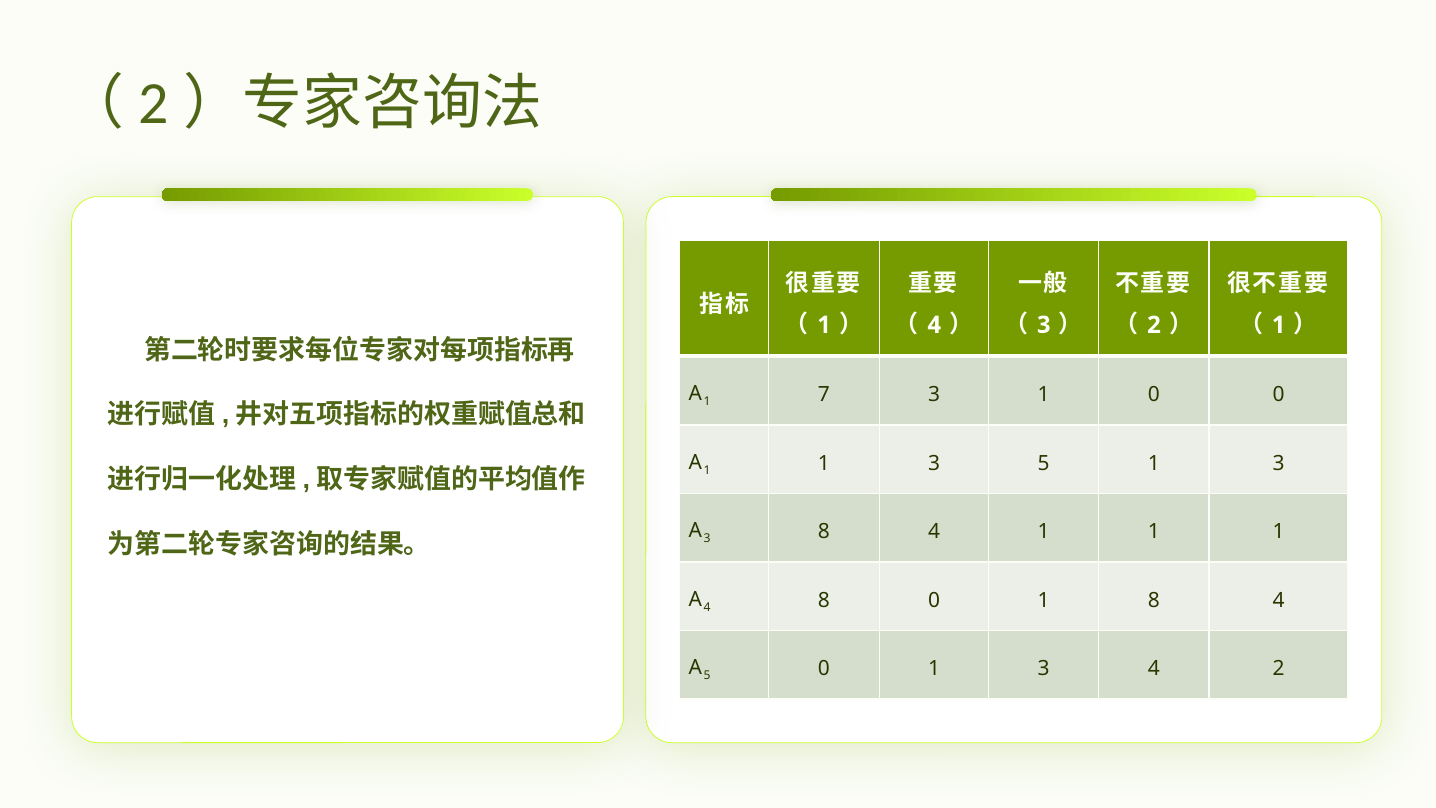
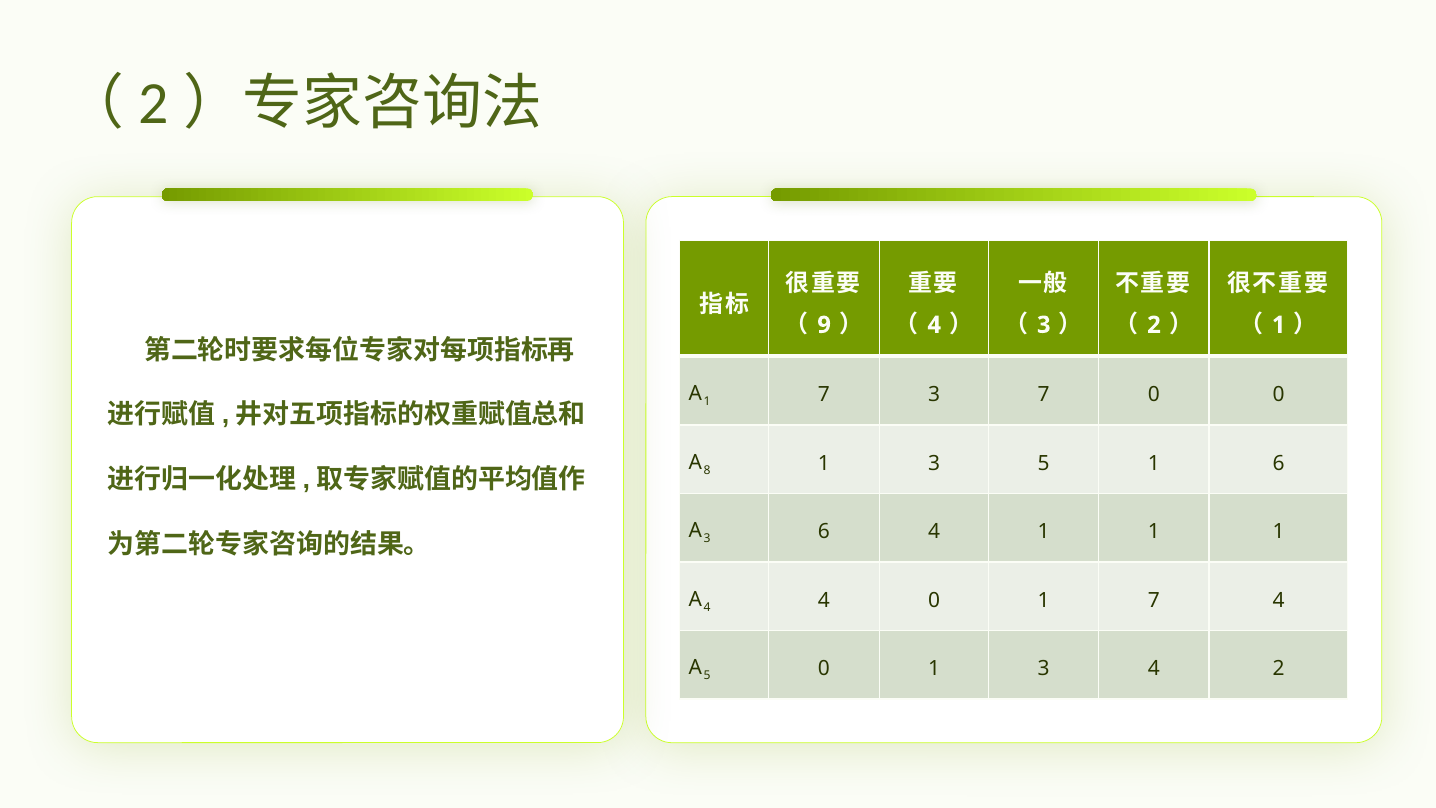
1 at (824, 325): 1 -> 9
3 1: 1 -> 7
1 at (707, 470): 1 -> 8
5 1 3: 3 -> 6
3 8: 8 -> 6
4 8: 8 -> 4
0 1 8: 8 -> 7
